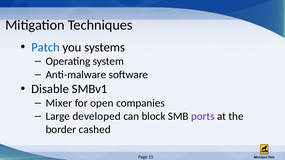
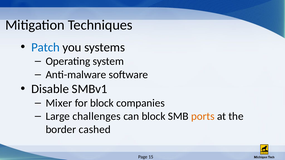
for open: open -> block
developed: developed -> challenges
ports colour: purple -> orange
